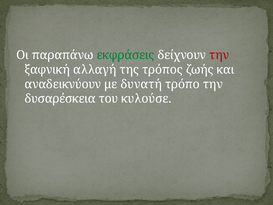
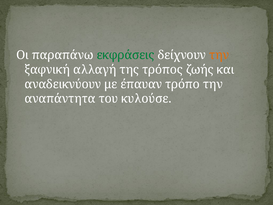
την at (219, 55) colour: red -> orange
δυνατή: δυνατή -> έπαυαν
δυσαρέσκεια: δυσαρέσκεια -> αναπάντητα
